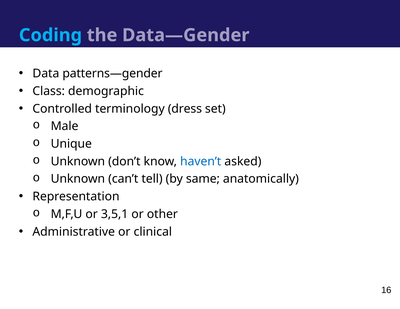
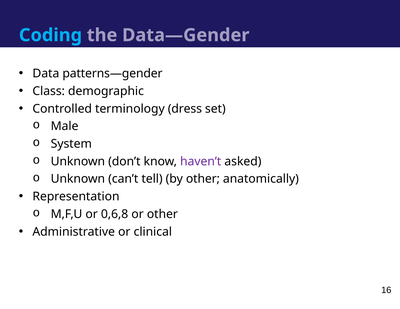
Unique: Unique -> System
haven’t colour: blue -> purple
by same: same -> other
3,5,1: 3,5,1 -> 0,6,8
